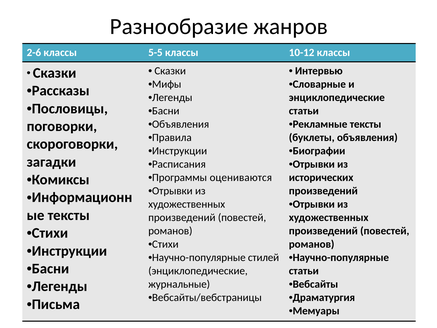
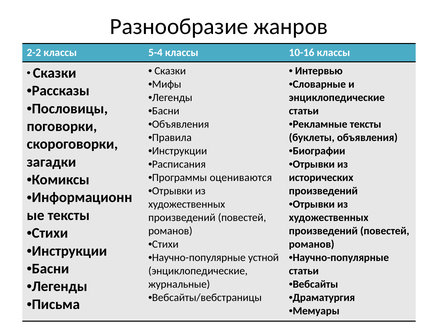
2-6: 2-6 -> 2-2
5-5: 5-5 -> 5-4
10-12: 10-12 -> 10-16
стилей: стилей -> устной
